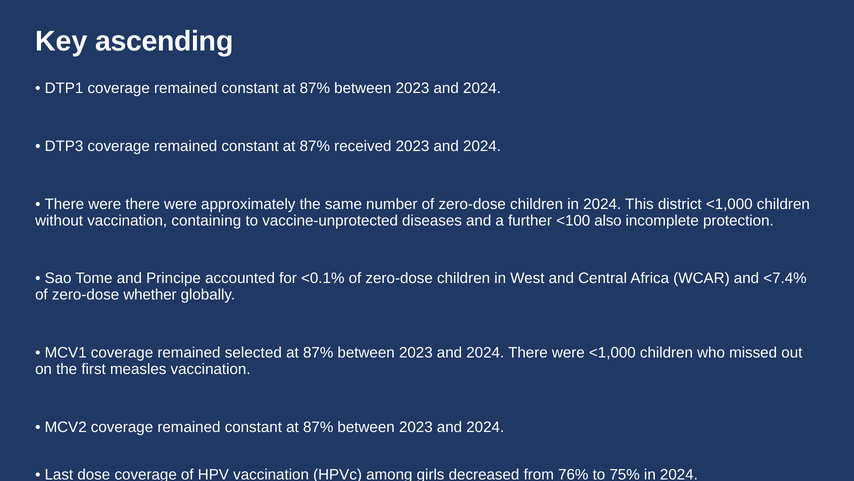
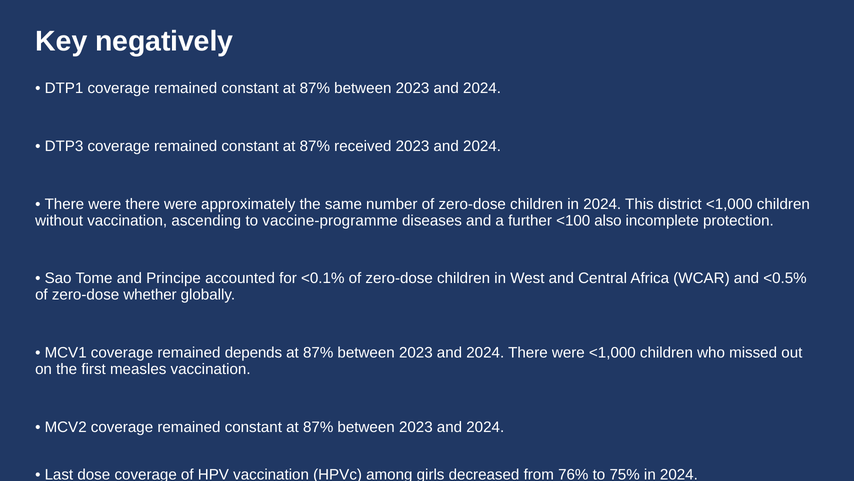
ascending: ascending -> negatively
containing: containing -> ascending
vaccine-unprotected: vaccine-unprotected -> vaccine-programme
<7.4%: <7.4% -> <0.5%
selected: selected -> depends
